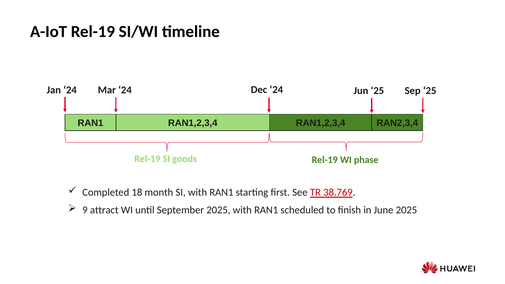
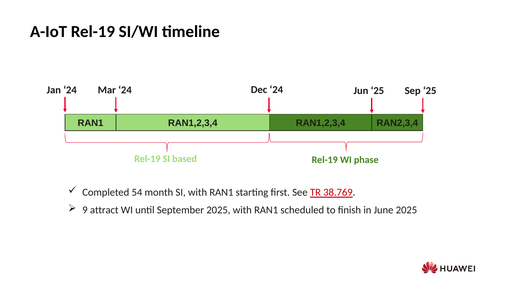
goods: goods -> based
18: 18 -> 54
